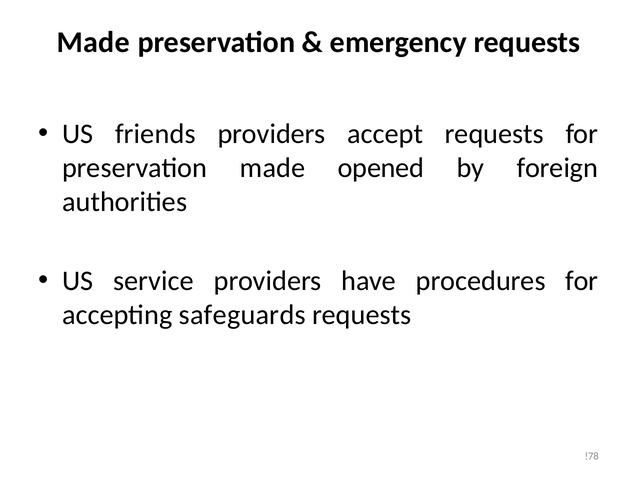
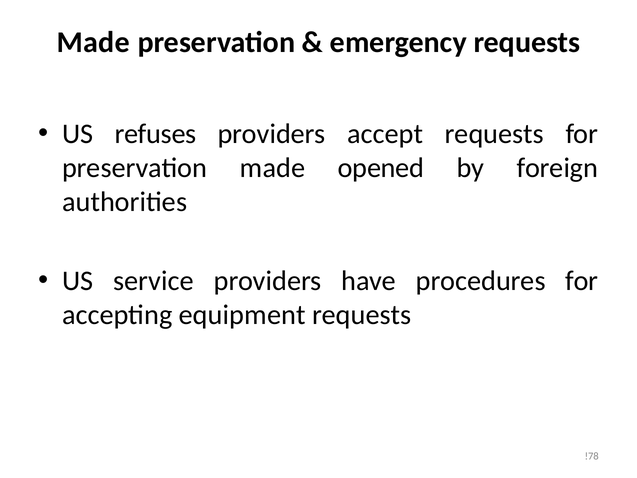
friends: friends -> refuses
safeguards: safeguards -> equipment
